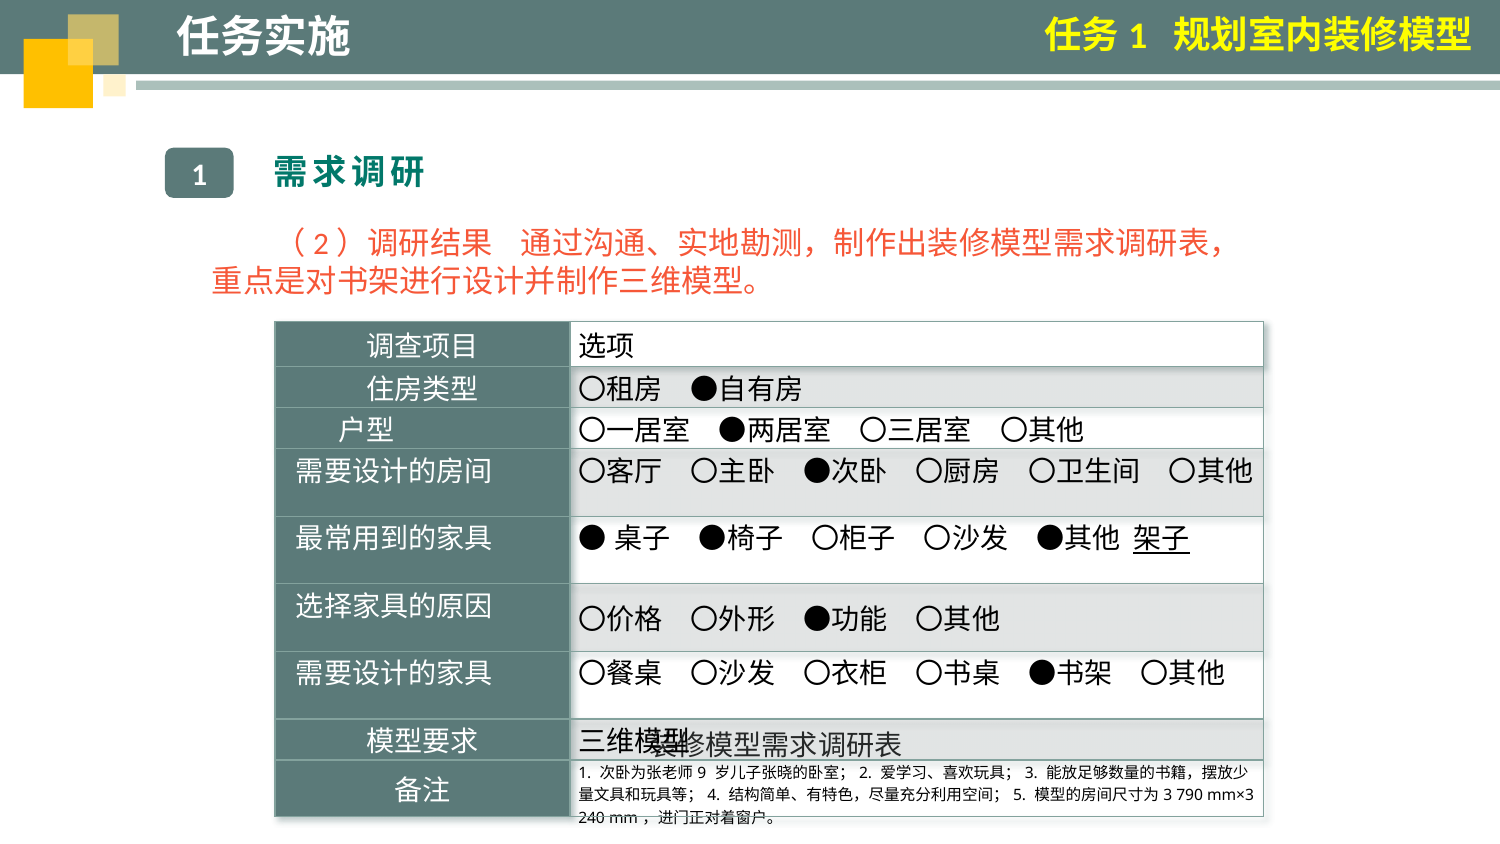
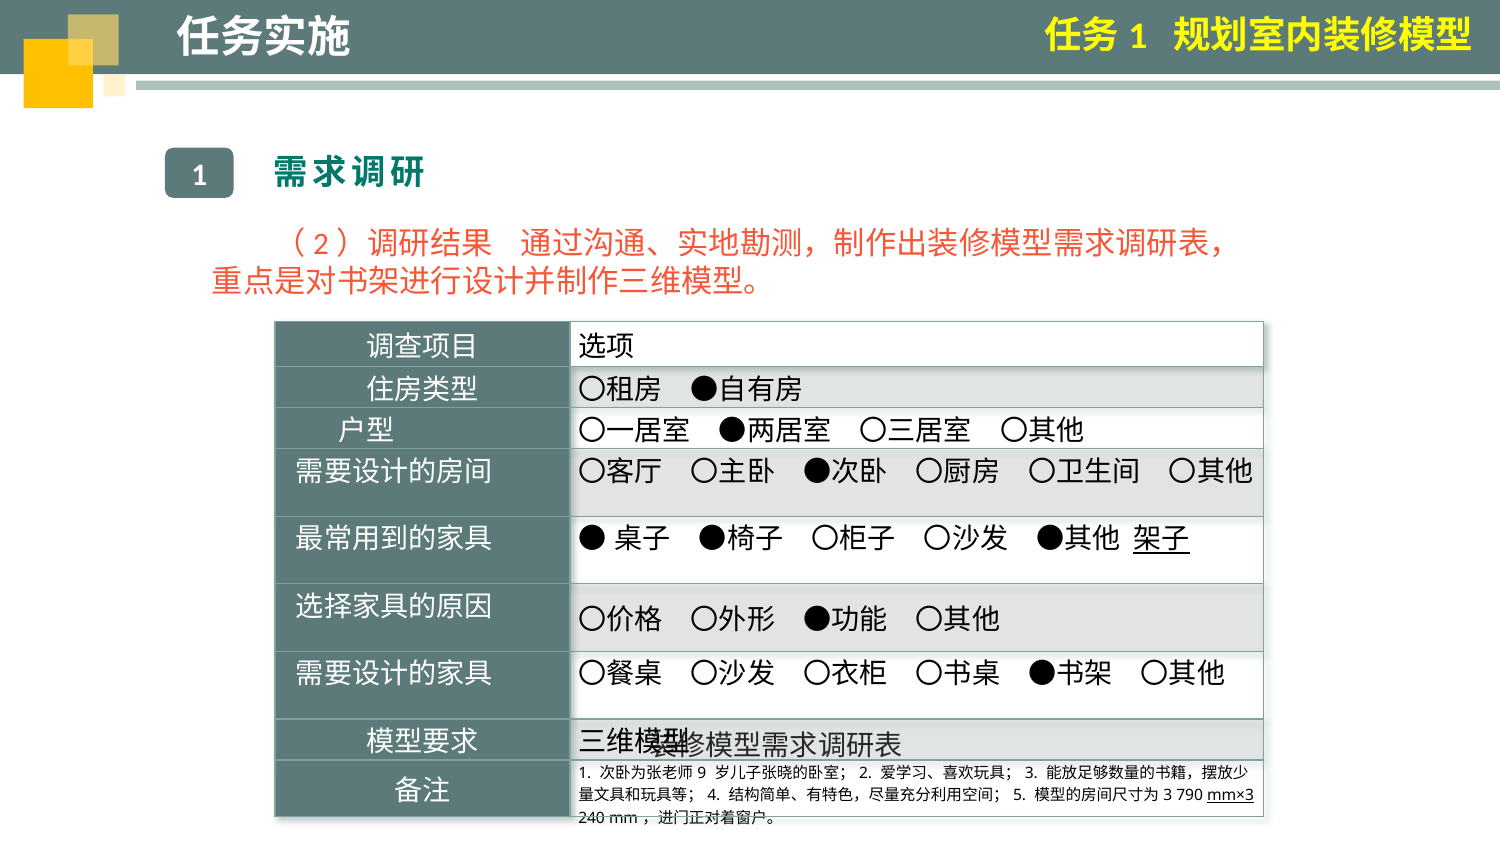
mm×3 underline: none -> present
